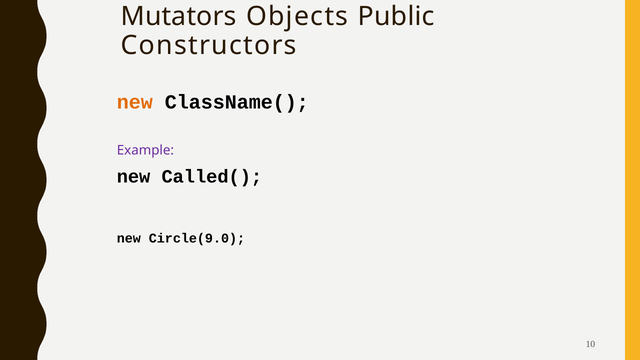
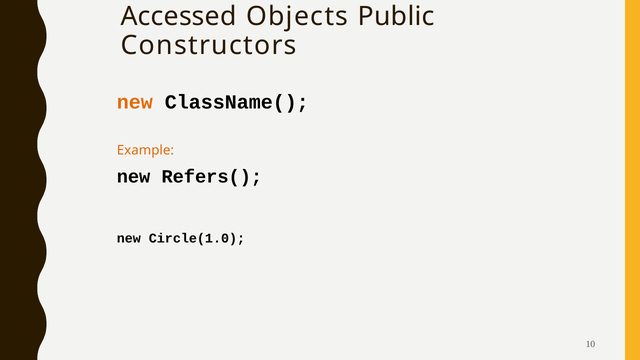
Mutators: Mutators -> Accessed
Example colour: purple -> orange
Called(: Called( -> Refers(
Circle(9.0: Circle(9.0 -> Circle(1.0
